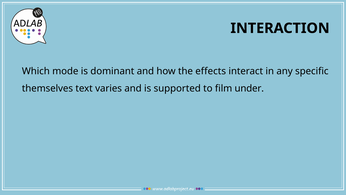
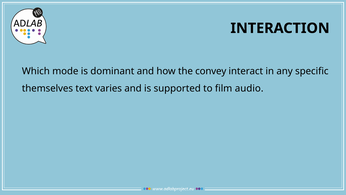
effects: effects -> convey
under: under -> audio
